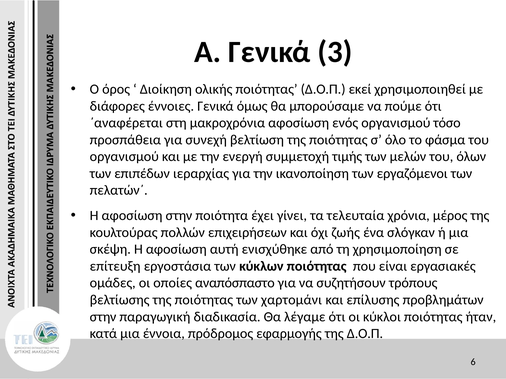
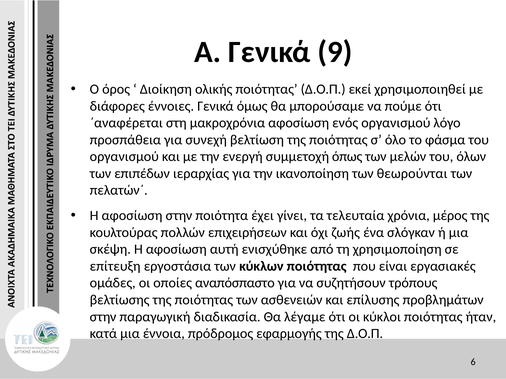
3: 3 -> 9
τόσο: τόσο -> λόγο
τιμής: τιμής -> όπως
εργαζόμενοι: εργαζόμενοι -> θεωρούνται
χαρτομάνι: χαρτομάνι -> ασθενειών
